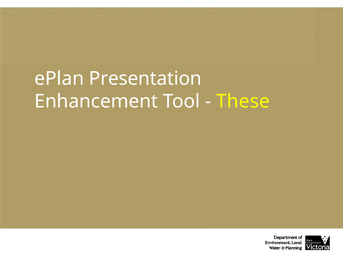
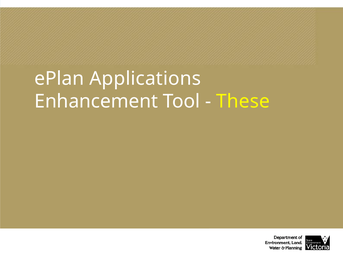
Presentation: Presentation -> Applications
